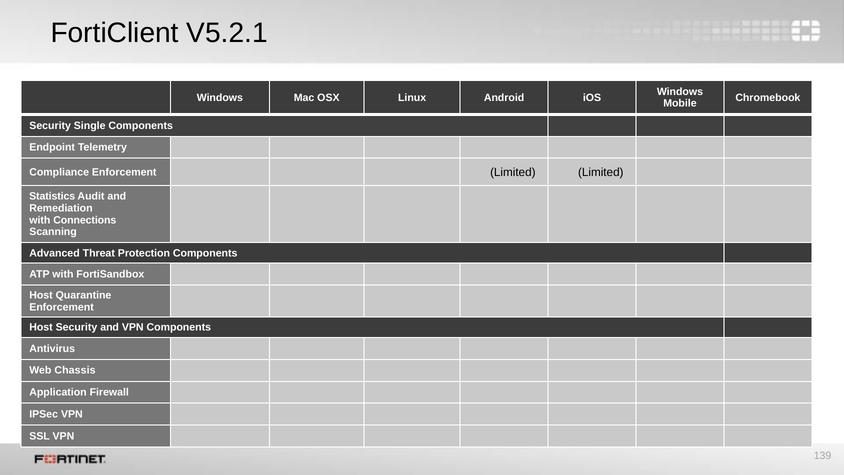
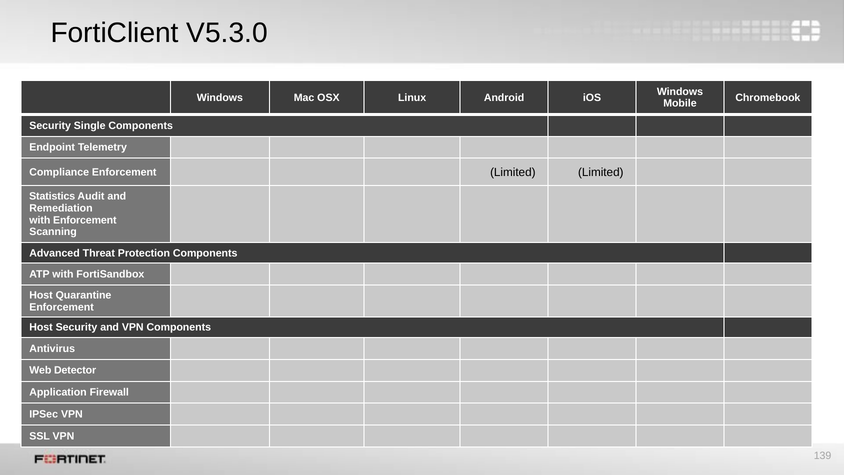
V5.2.1: V5.2.1 -> V5.3.0
with Connections: Connections -> Enforcement
Chassis: Chassis -> Detector
